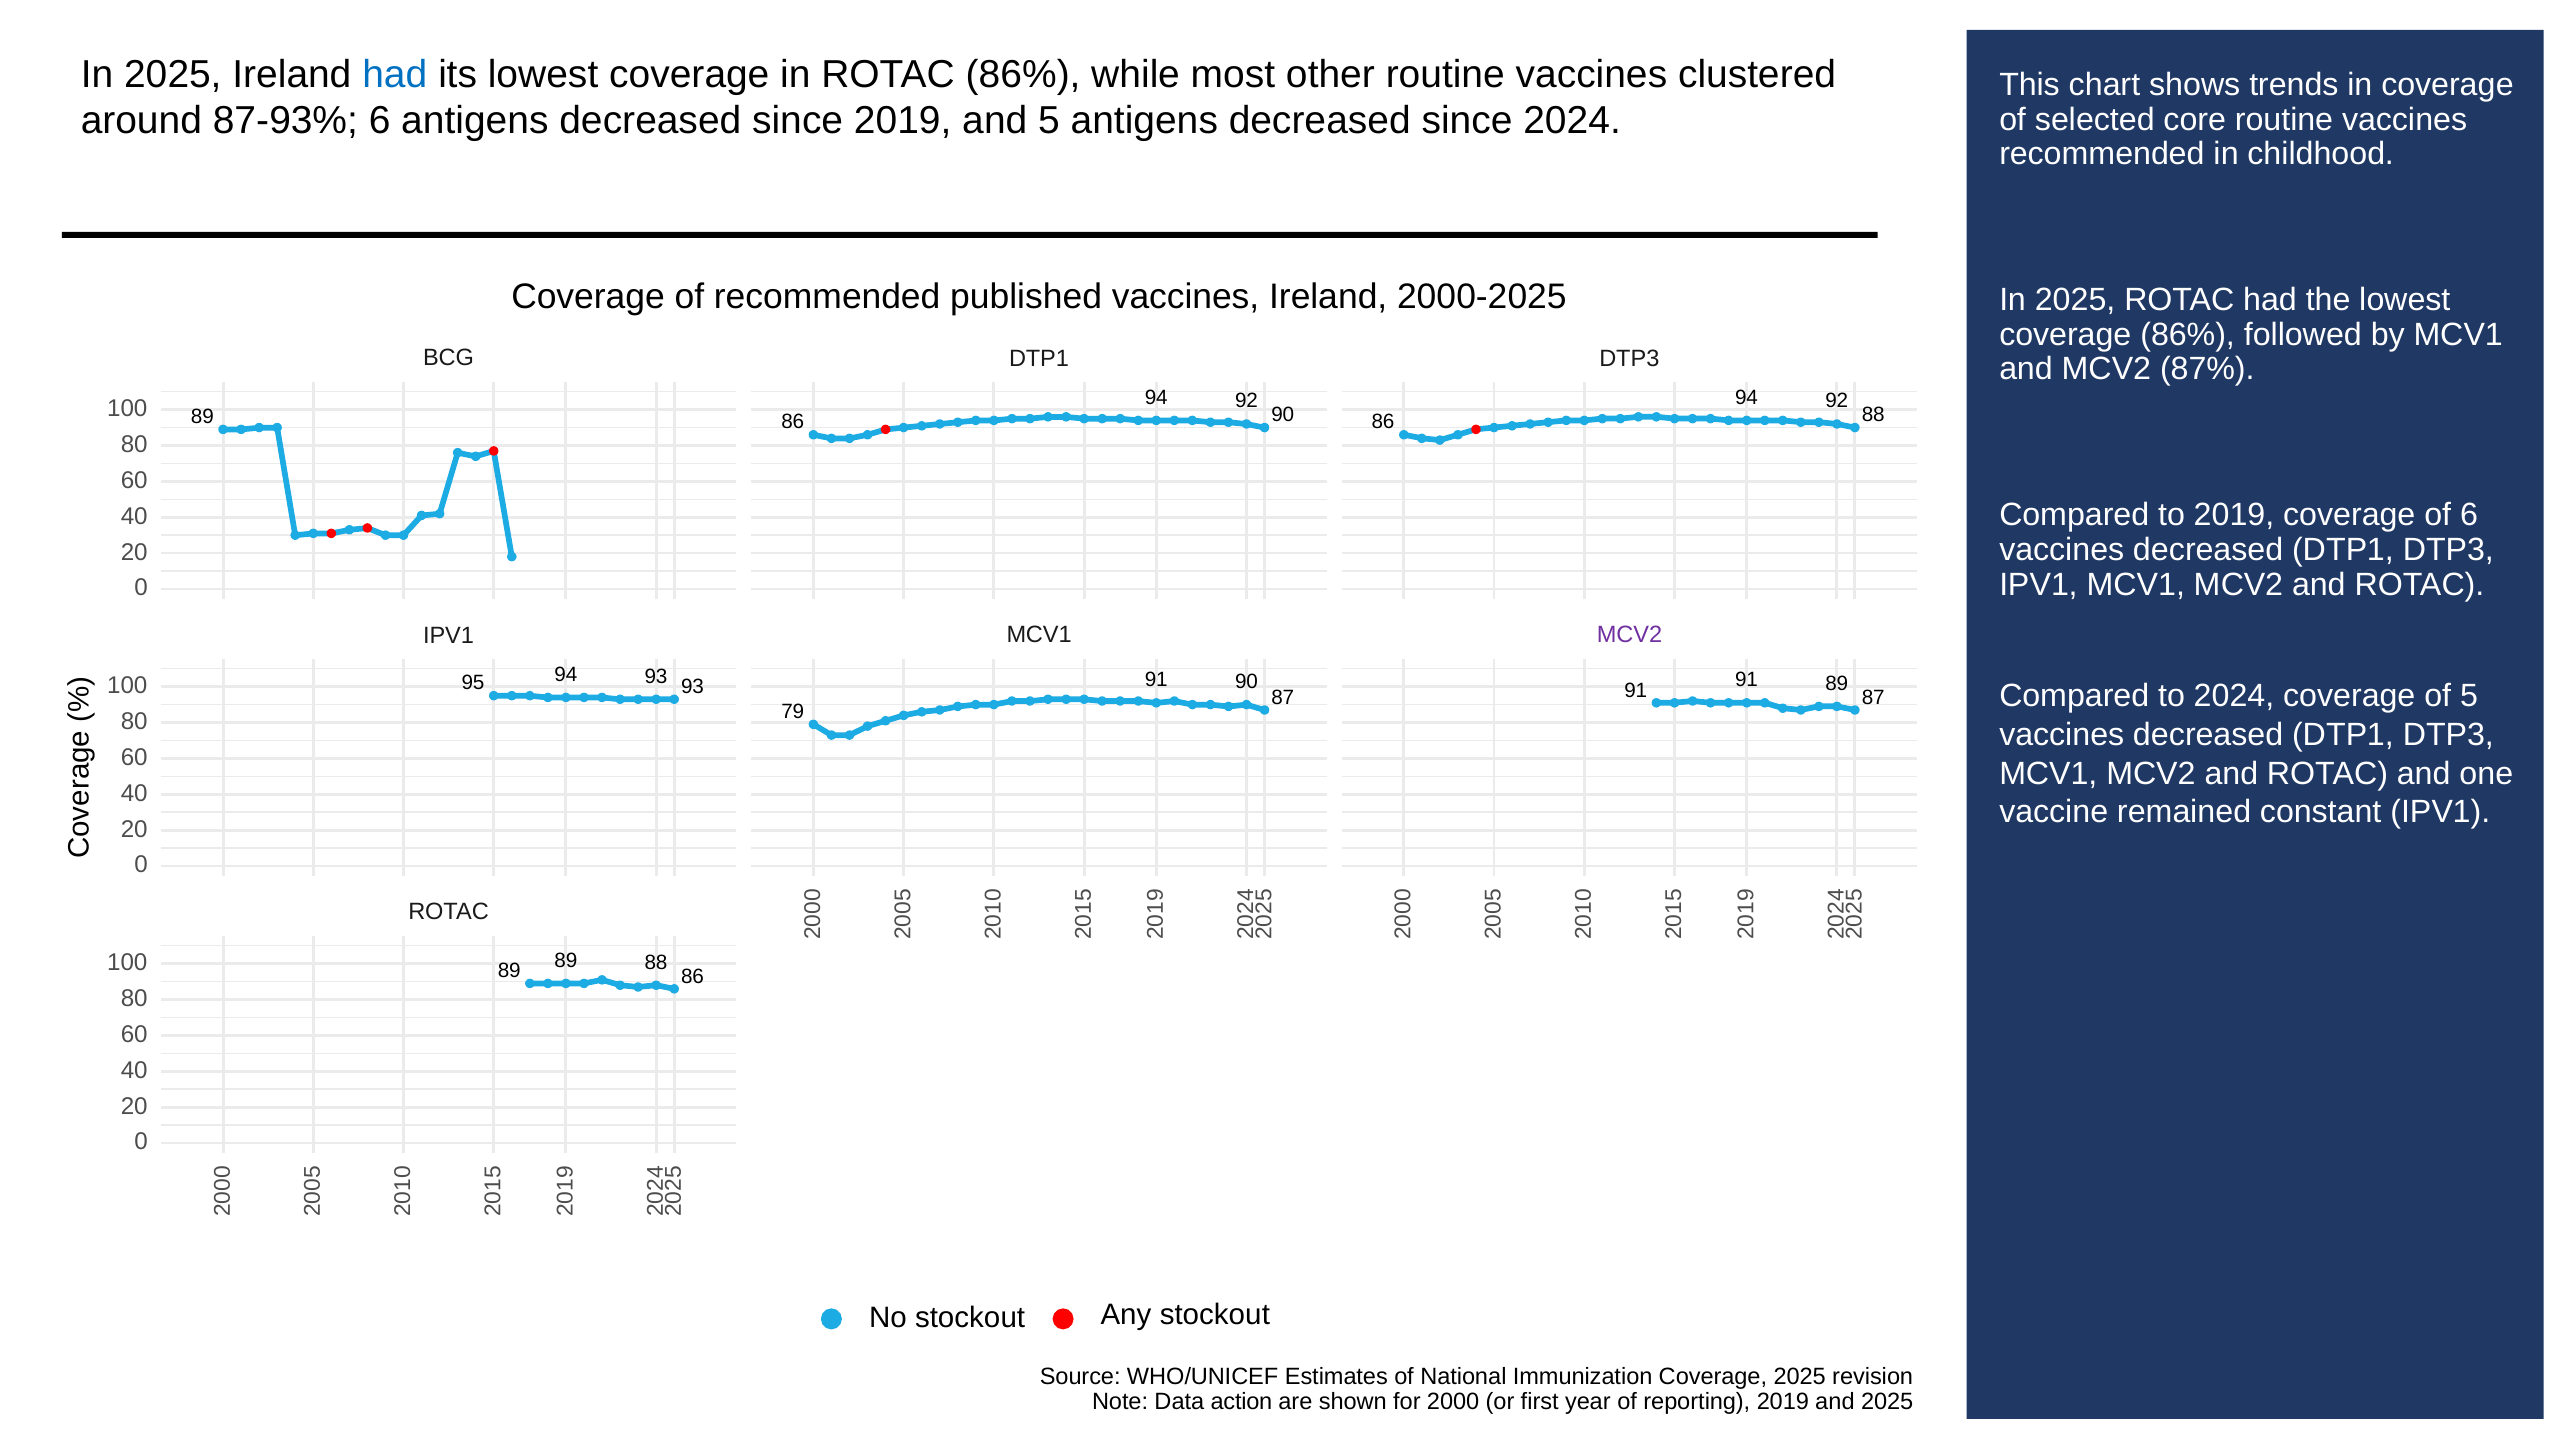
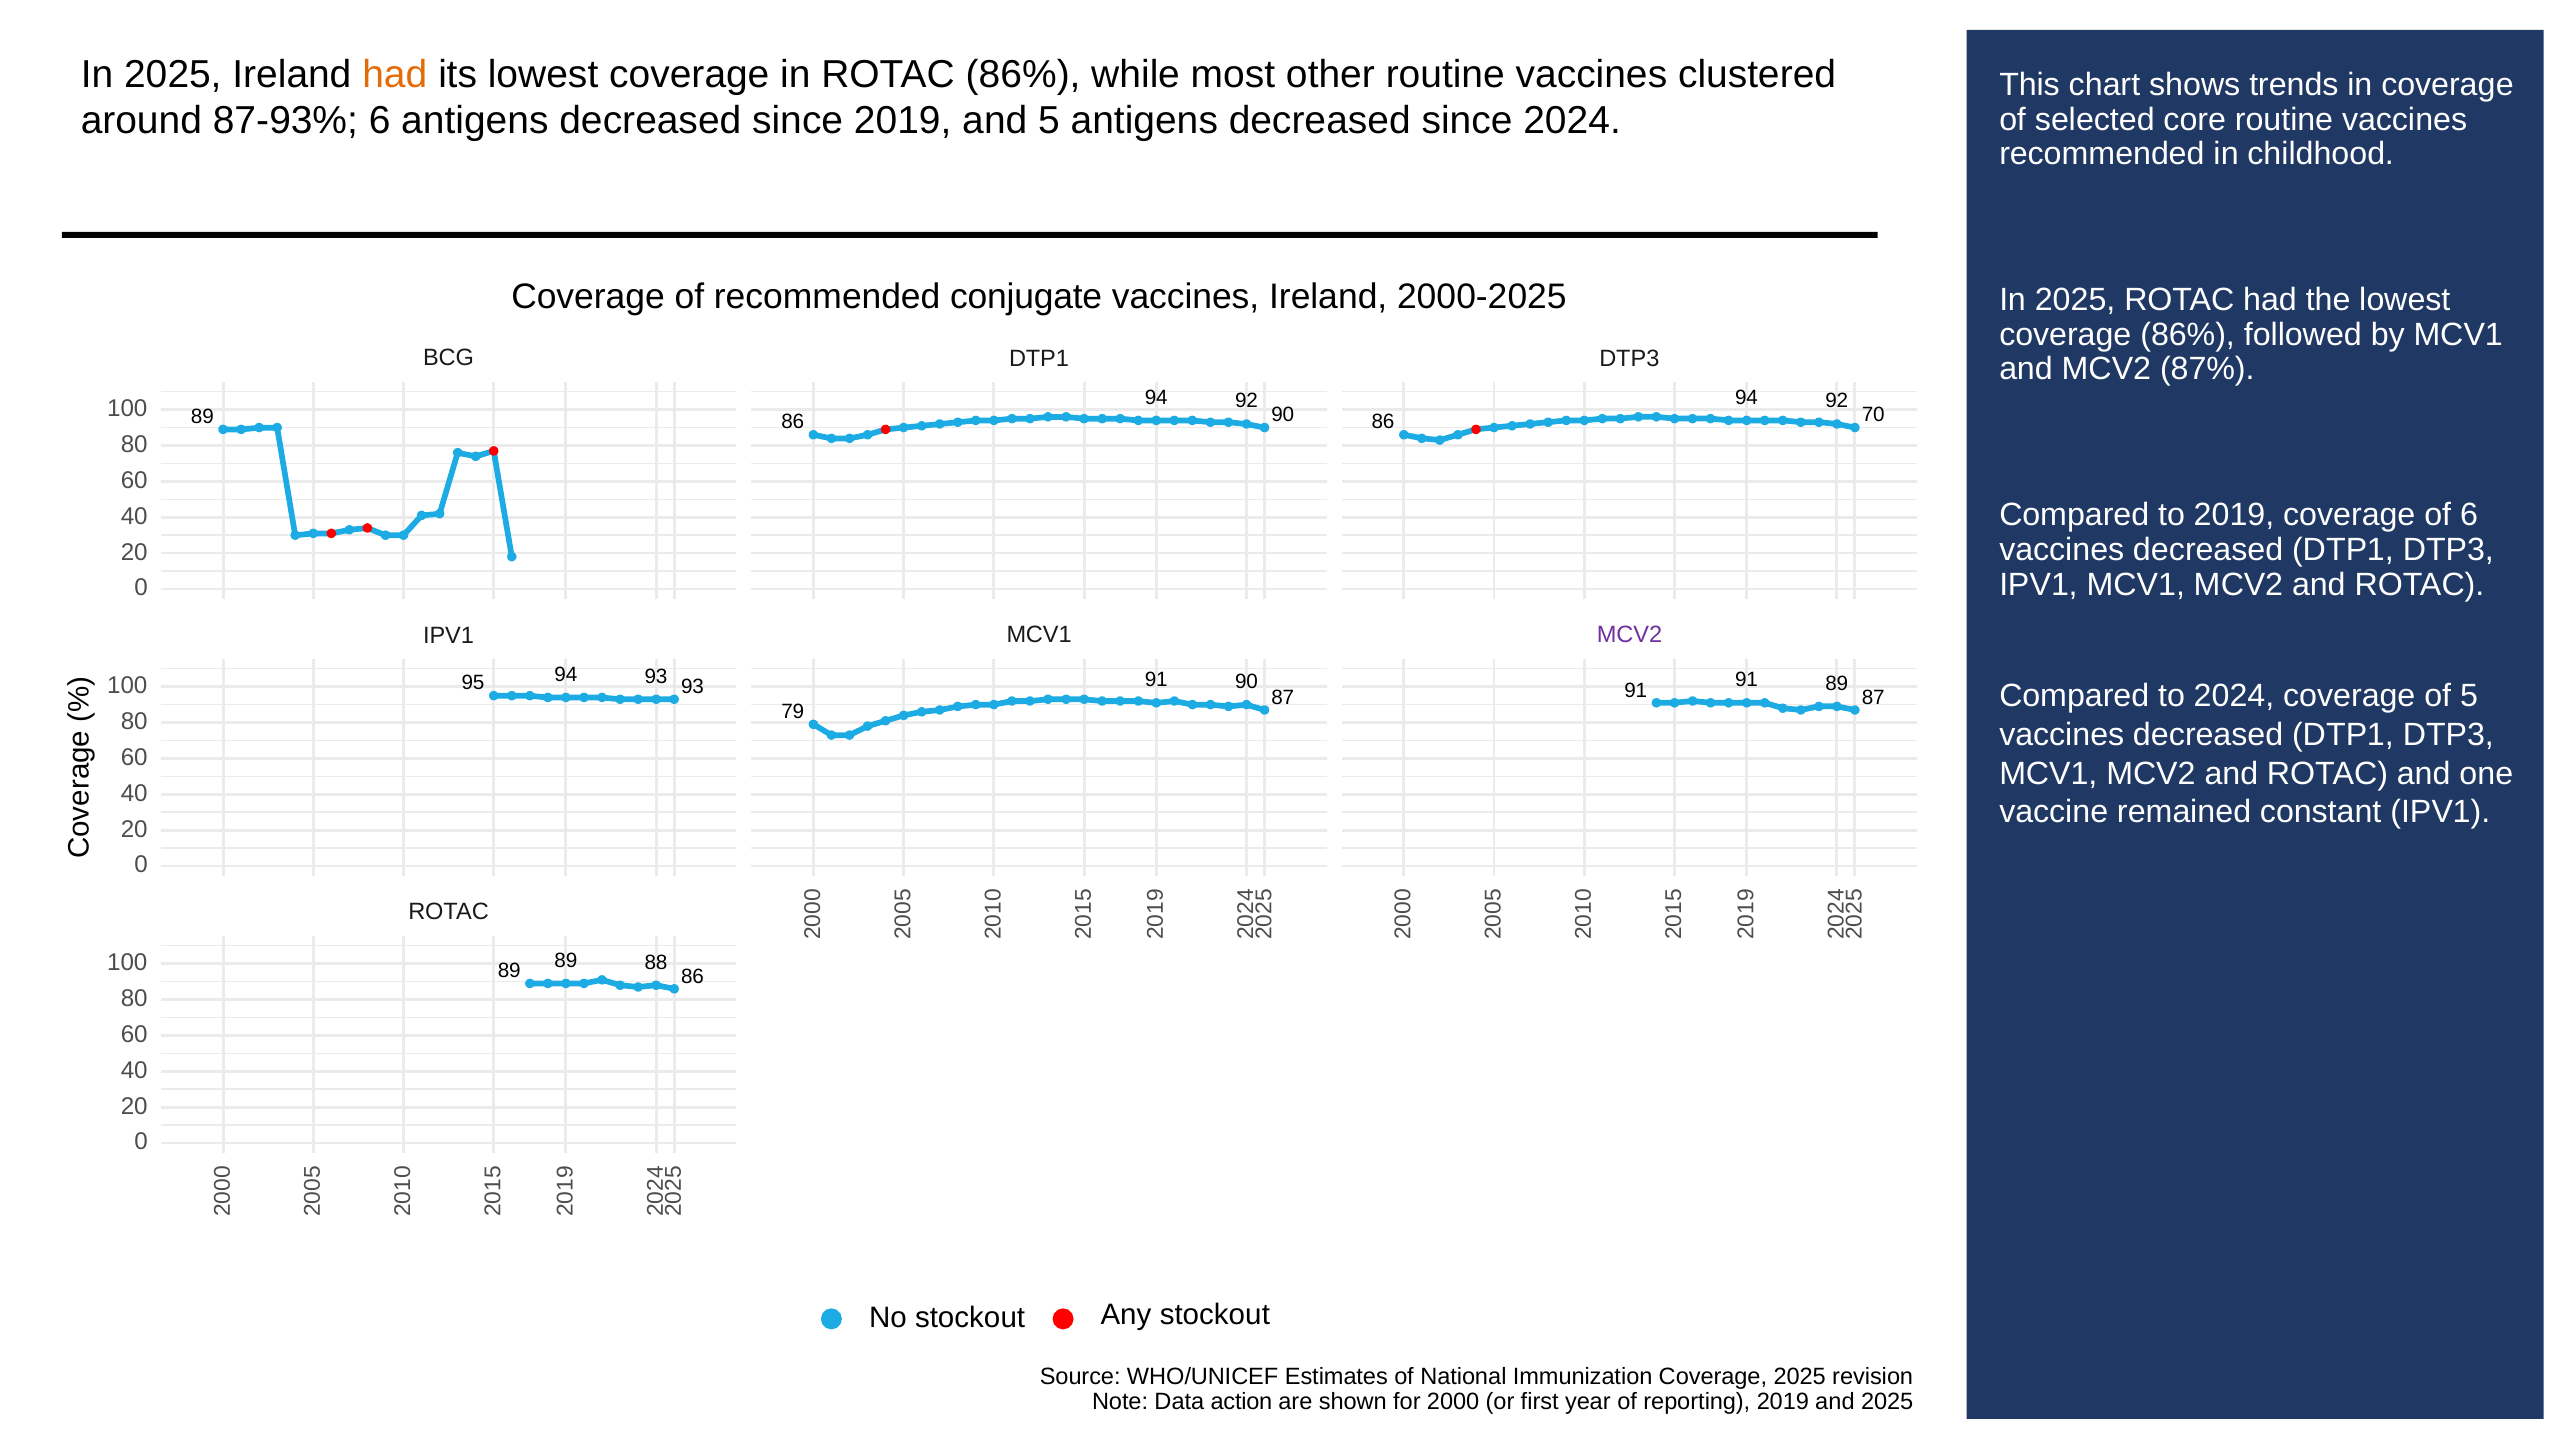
had at (395, 74) colour: blue -> orange
published: published -> conjugate
86 88: 88 -> 70
